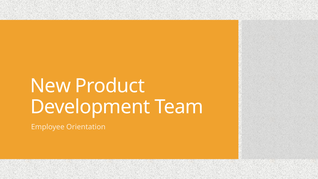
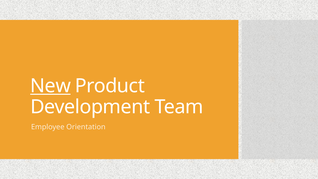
New underline: none -> present
